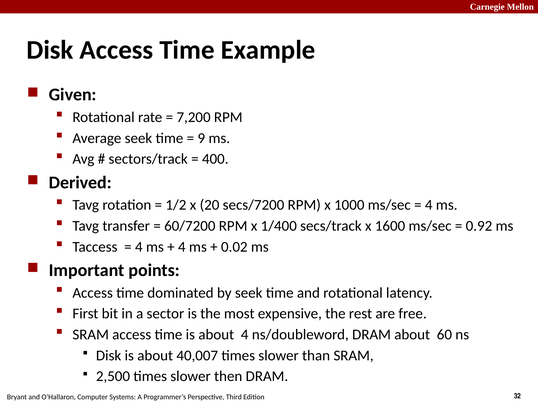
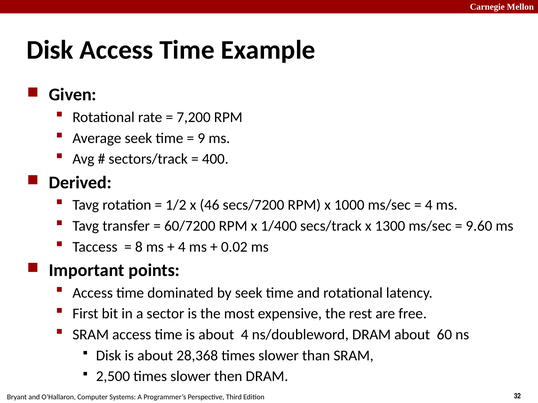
20: 20 -> 46
1600: 1600 -> 1300
0.92: 0.92 -> 9.60
4 at (139, 247): 4 -> 8
40,007: 40,007 -> 28,368
